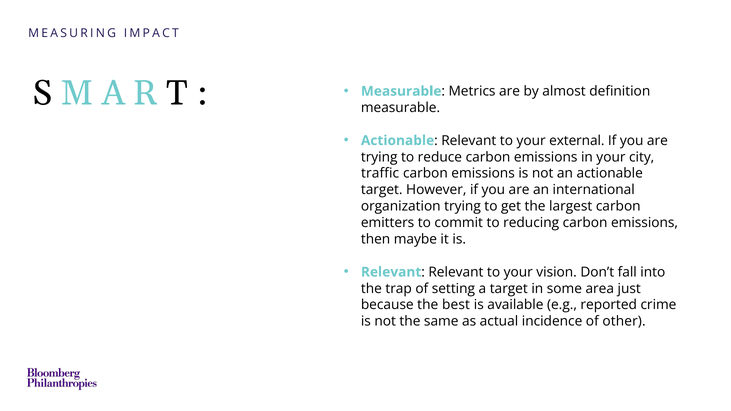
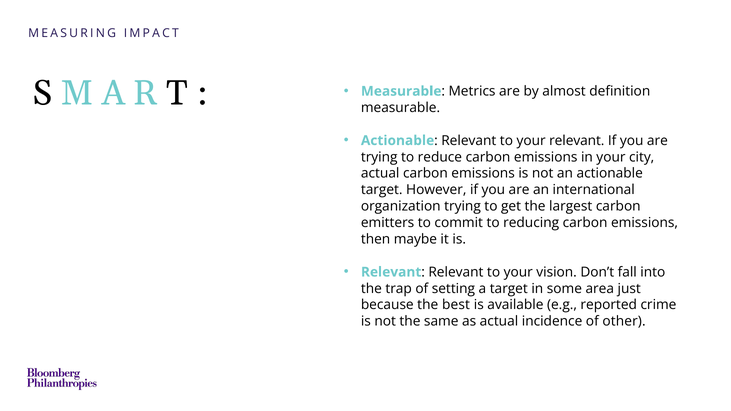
your external: external -> relevant
traffic at (380, 174): traffic -> actual
